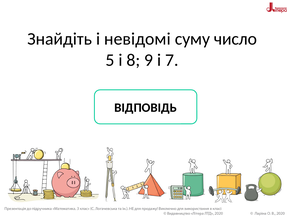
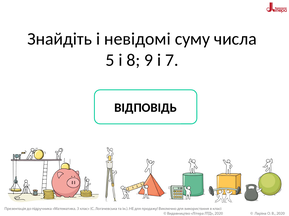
число: число -> числа
